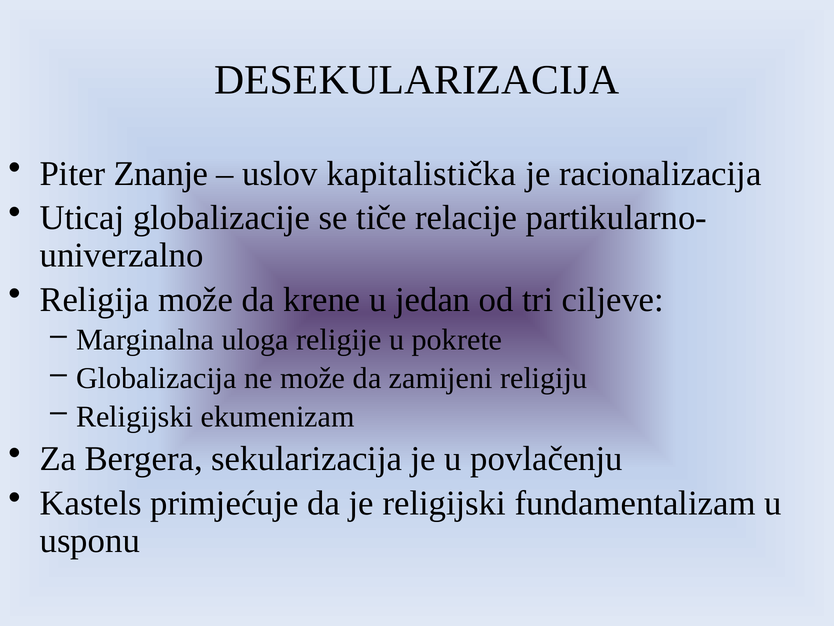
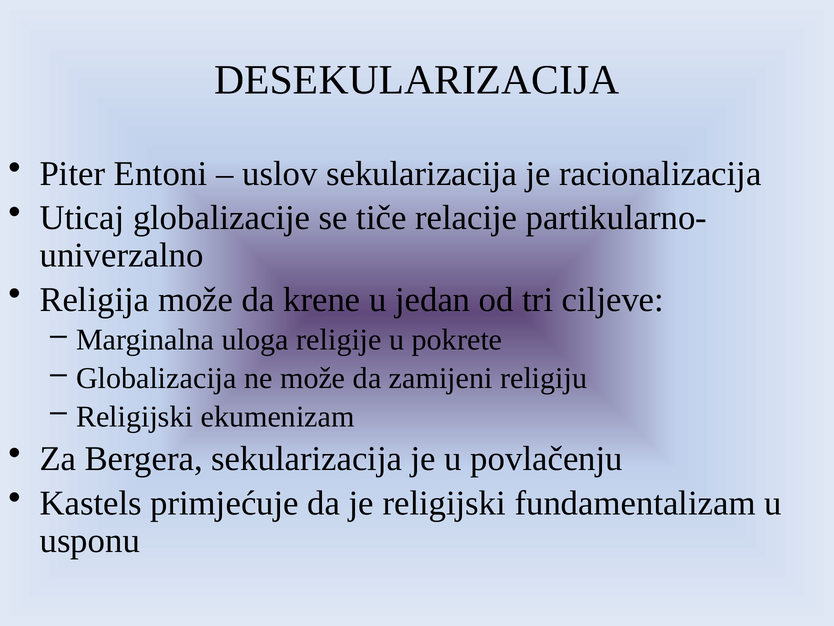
Znanje: Znanje -> Entoni
uslov kapitalistička: kapitalistička -> sekularizacija
